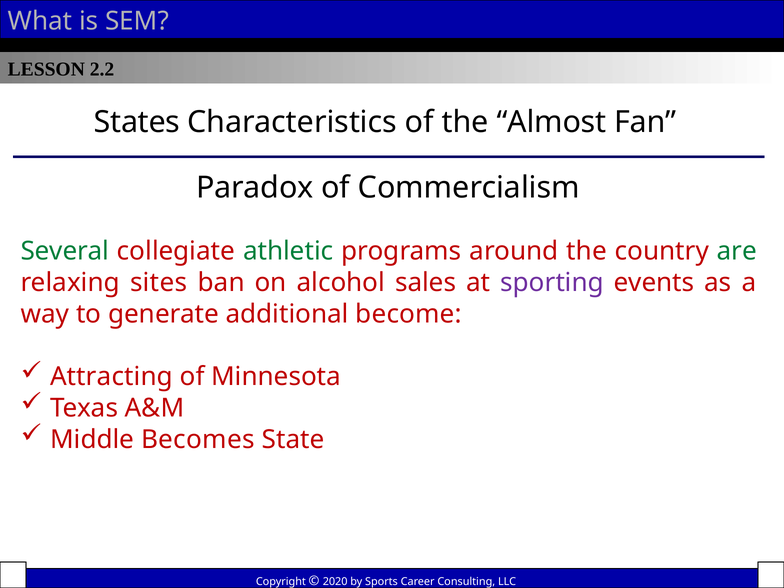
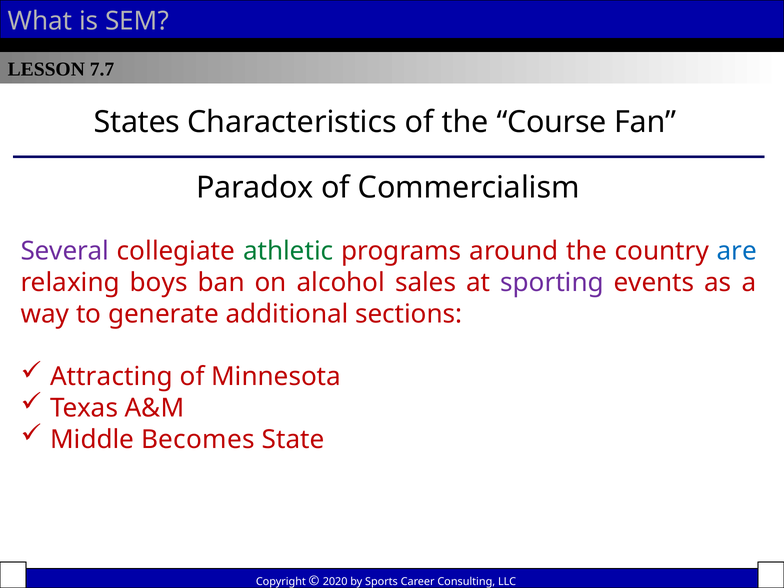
2.2: 2.2 -> 7.7
Almost: Almost -> Course
Several colour: green -> purple
are colour: green -> blue
sites: sites -> boys
become: become -> sections
